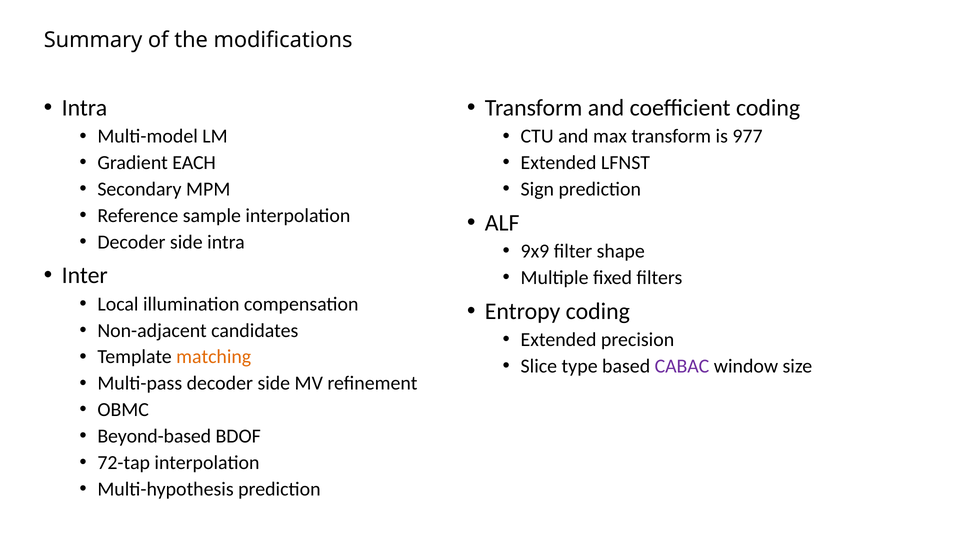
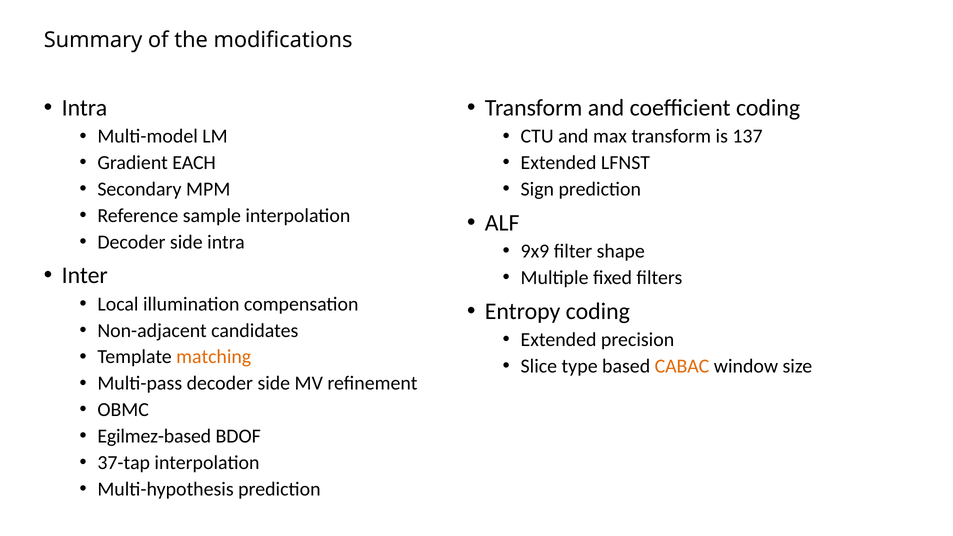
977: 977 -> 137
CABAC colour: purple -> orange
Beyond-based: Beyond-based -> Egilmez-based
72-tap: 72-tap -> 37-tap
